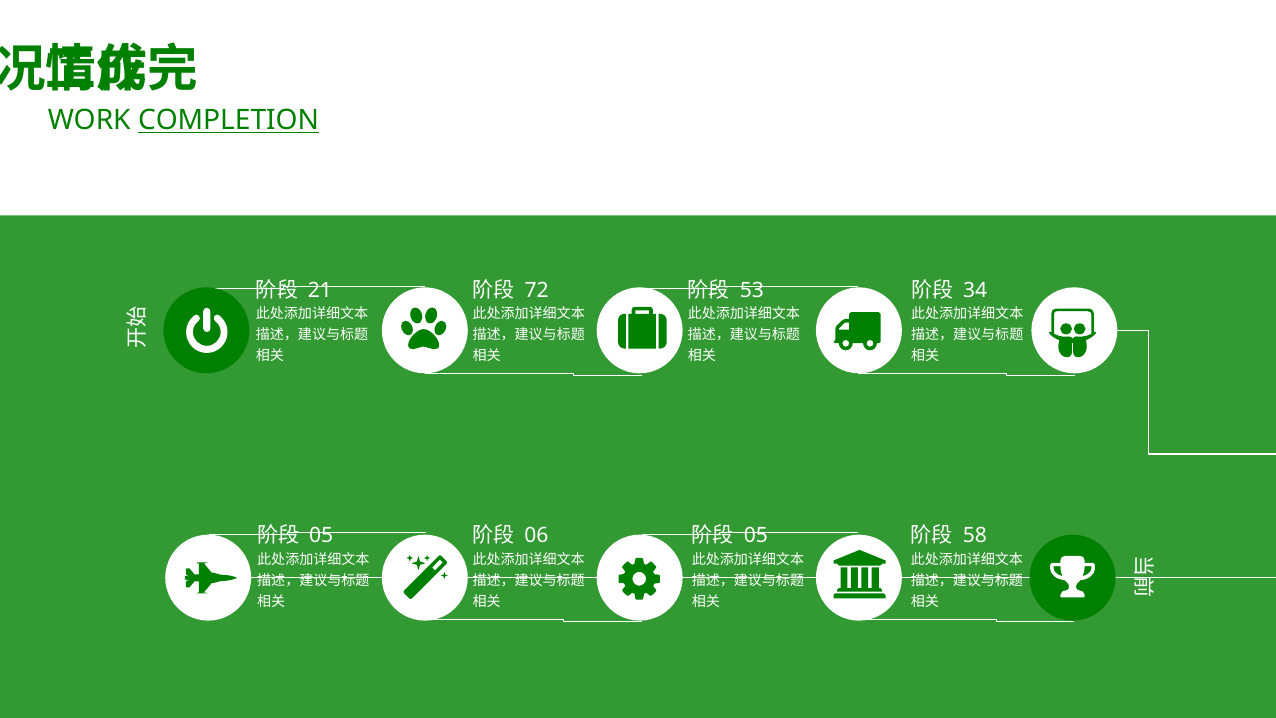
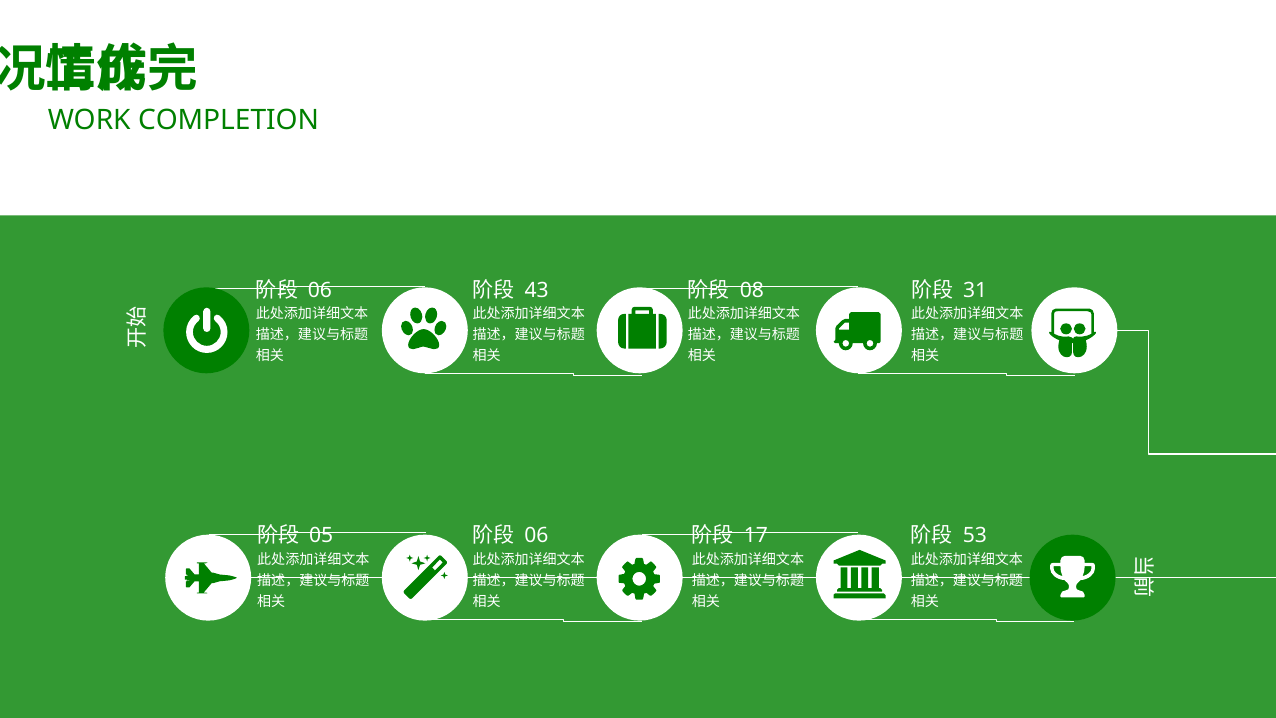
COMPLETION underline: present -> none
21 at (320, 290): 21 -> 06
72: 72 -> 43
53: 53 -> 08
34: 34 -> 31
05 at (756, 536): 05 -> 17
58: 58 -> 53
